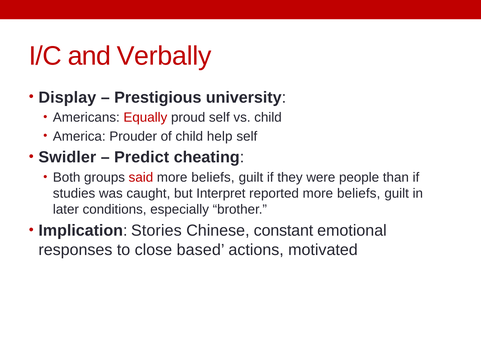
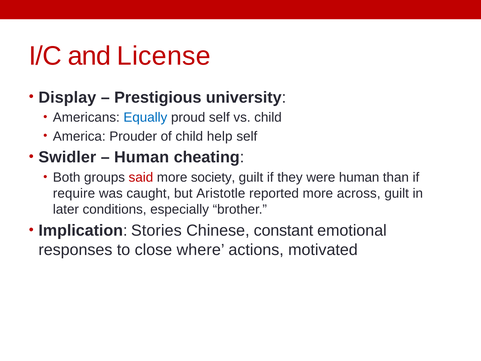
Verbally: Verbally -> License
Equally colour: red -> blue
Predict at (142, 157): Predict -> Human
beliefs at (213, 177): beliefs -> society
were people: people -> human
studies: studies -> require
Interpret: Interpret -> Aristotle
reported more beliefs: beliefs -> across
based: based -> where
